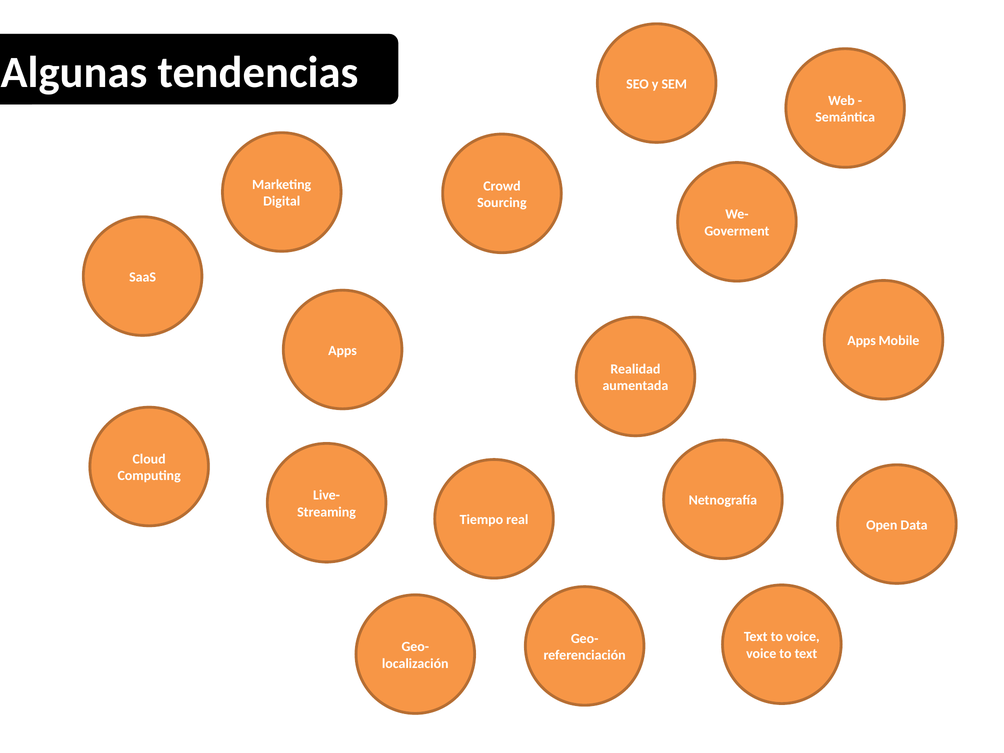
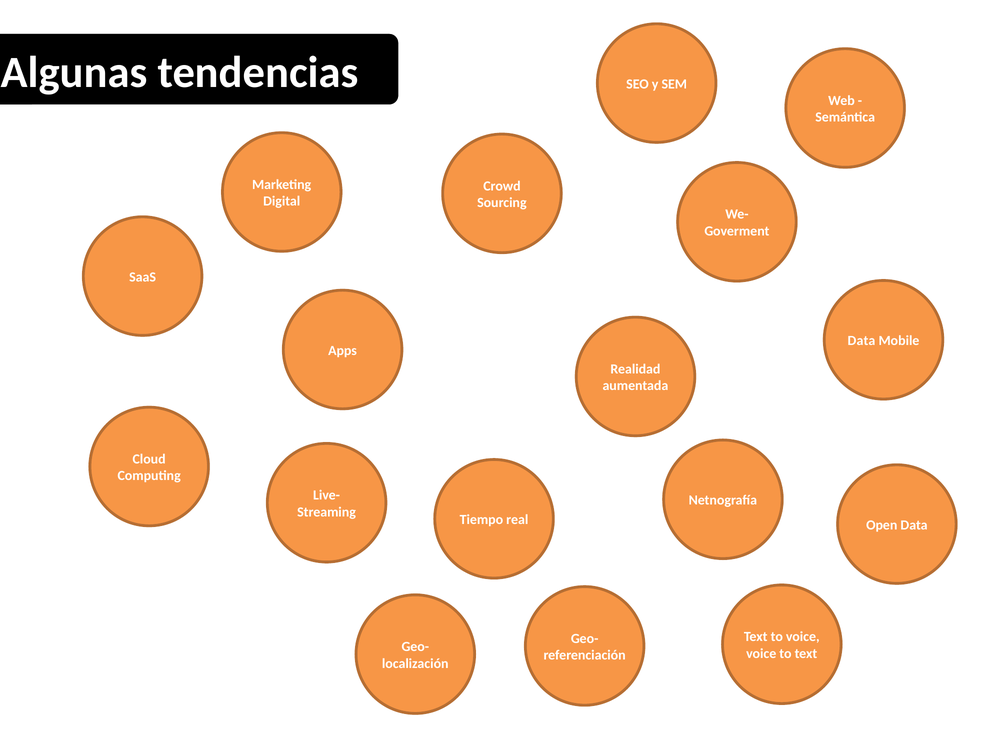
Apps at (862, 341): Apps -> Data
